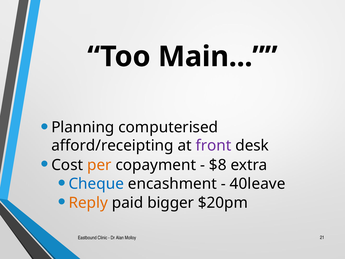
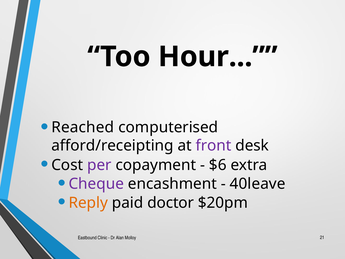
Main: Main -> Hour
Planning: Planning -> Reached
per colour: orange -> purple
$8: $8 -> $6
Cheque colour: blue -> purple
bigger: bigger -> doctor
